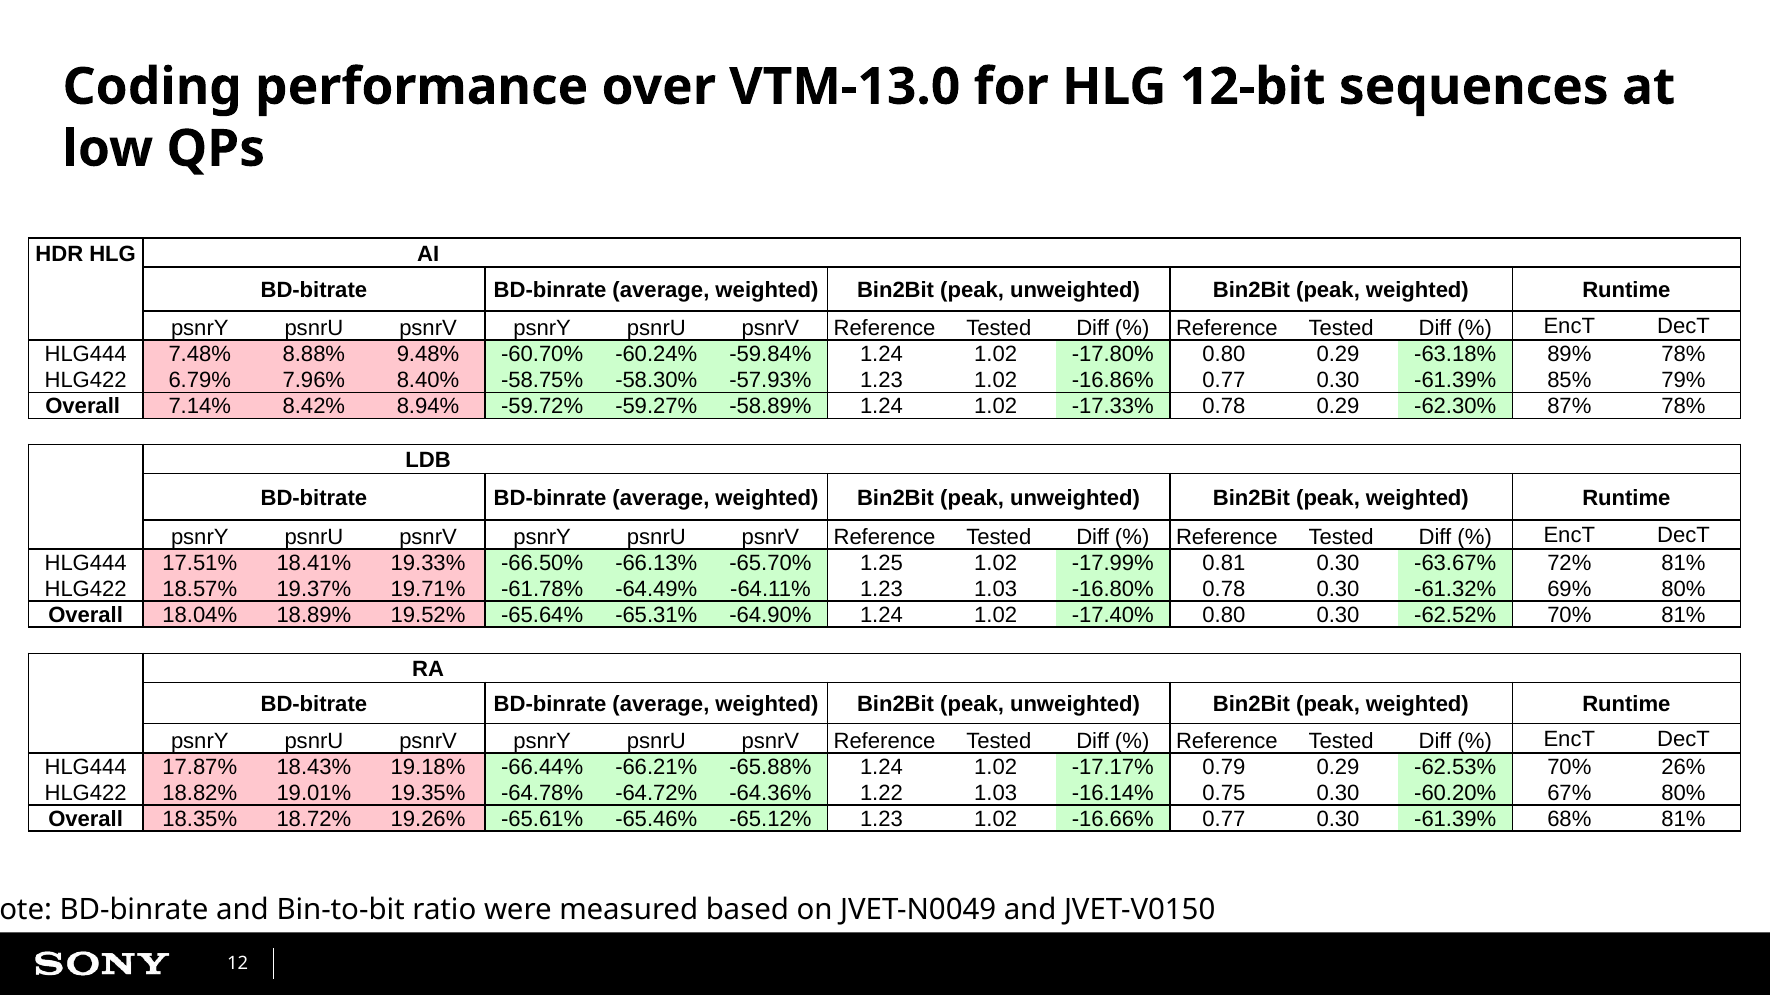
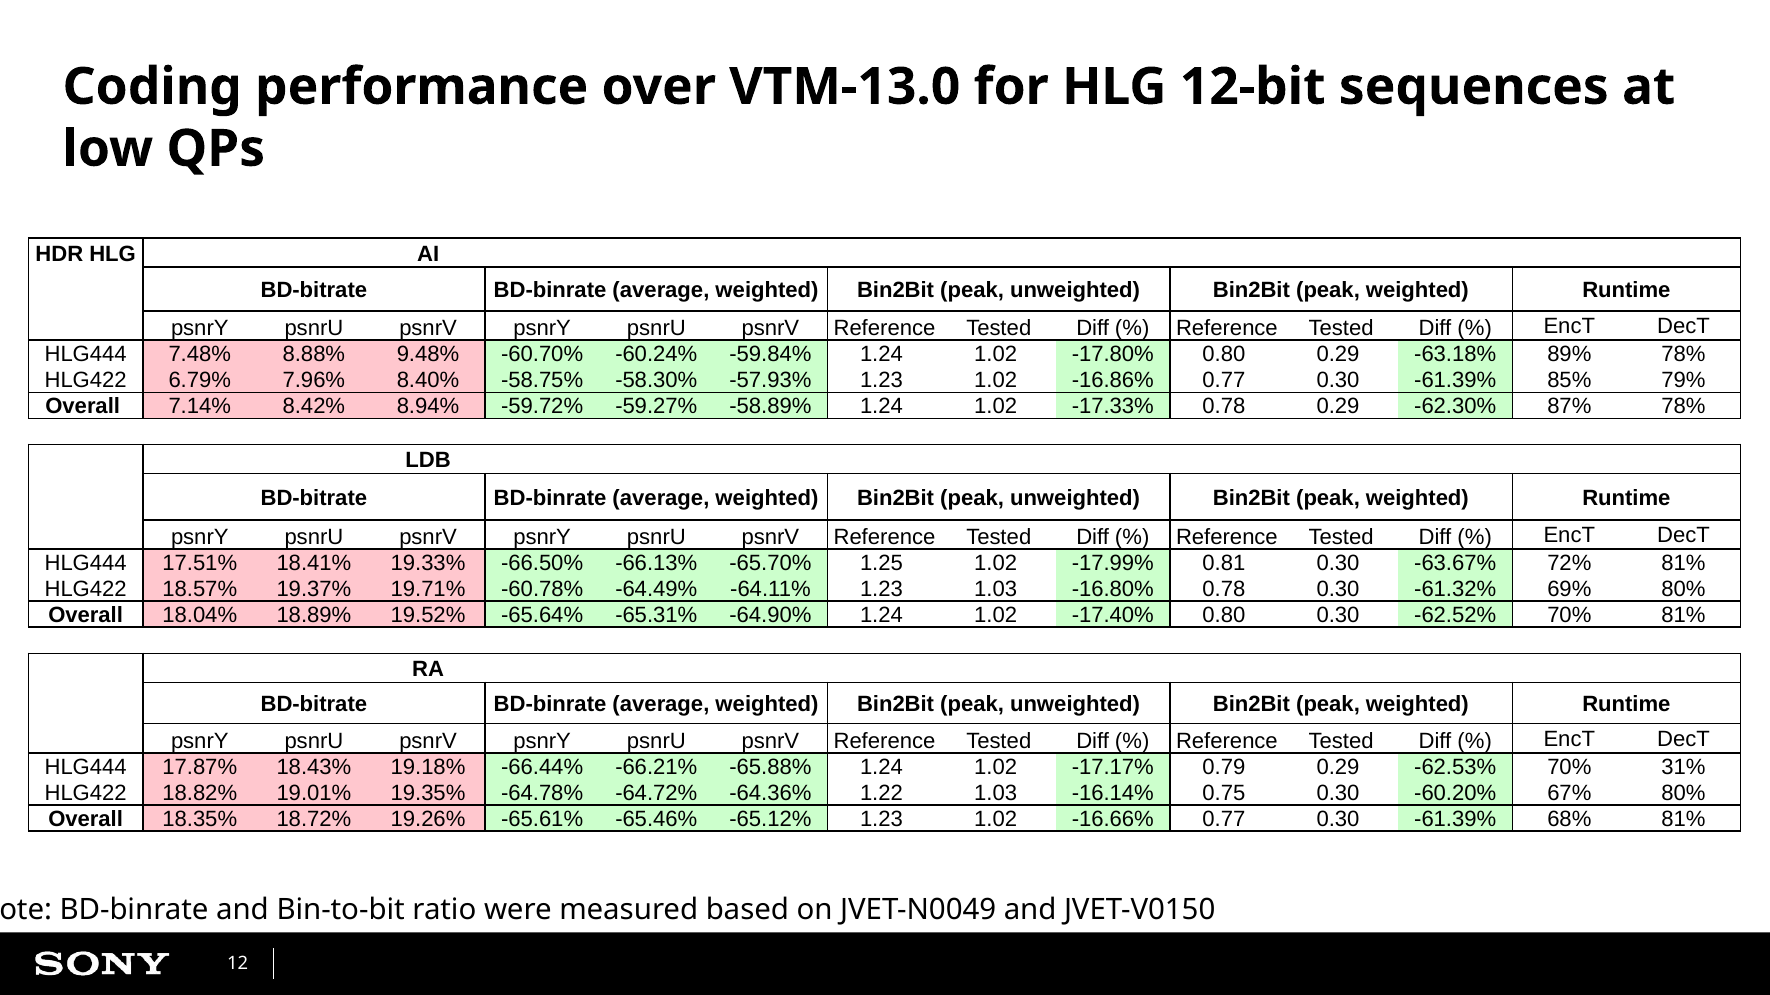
-61.78%: -61.78% -> -60.78%
26%: 26% -> 31%
